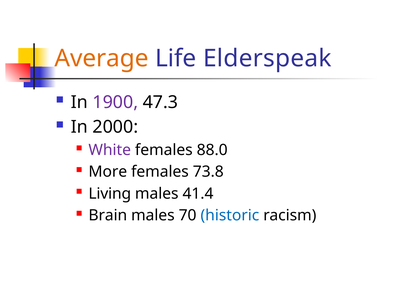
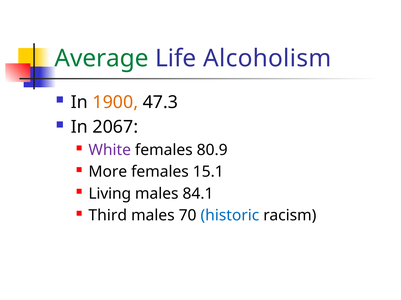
Average colour: orange -> green
Elderspeak: Elderspeak -> Alcoholism
1900 colour: purple -> orange
2000: 2000 -> 2067
88.0: 88.0 -> 80.9
73.8: 73.8 -> 15.1
41.4: 41.4 -> 84.1
Brain: Brain -> Third
